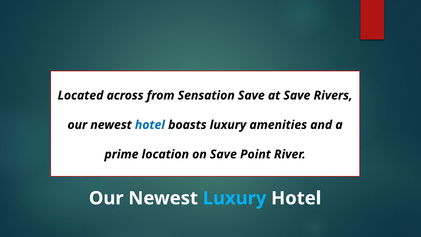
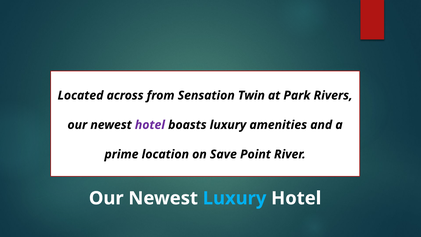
Sensation Save: Save -> Twin
at Save: Save -> Park
hotel at (150, 125) colour: blue -> purple
